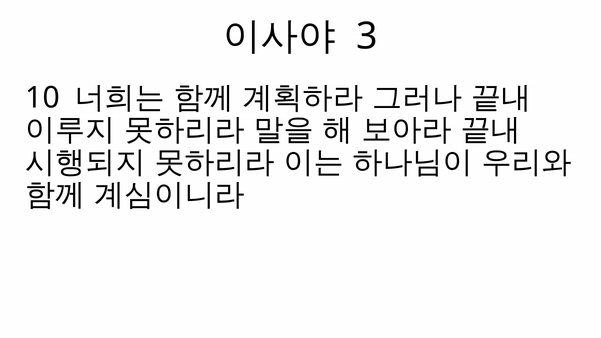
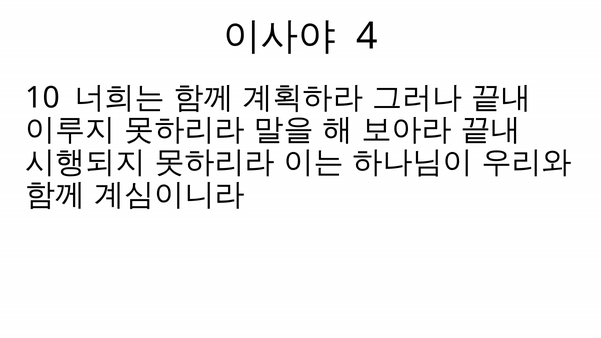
3: 3 -> 4
